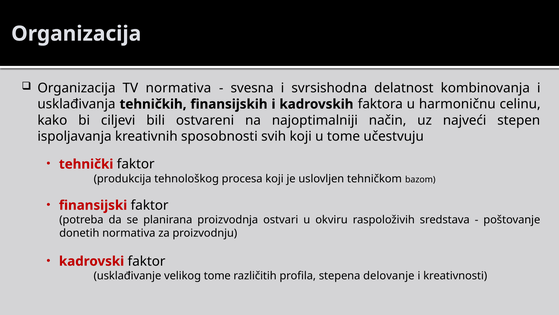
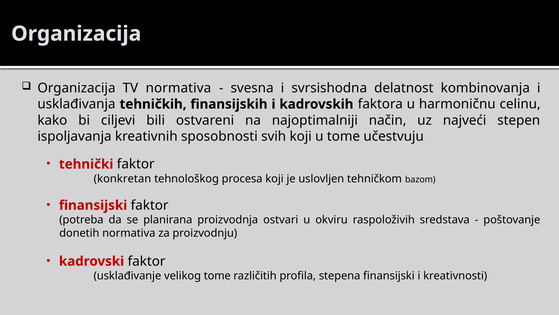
produkcija: produkcija -> konkretan
stepena delovanje: delovanje -> finansijski
